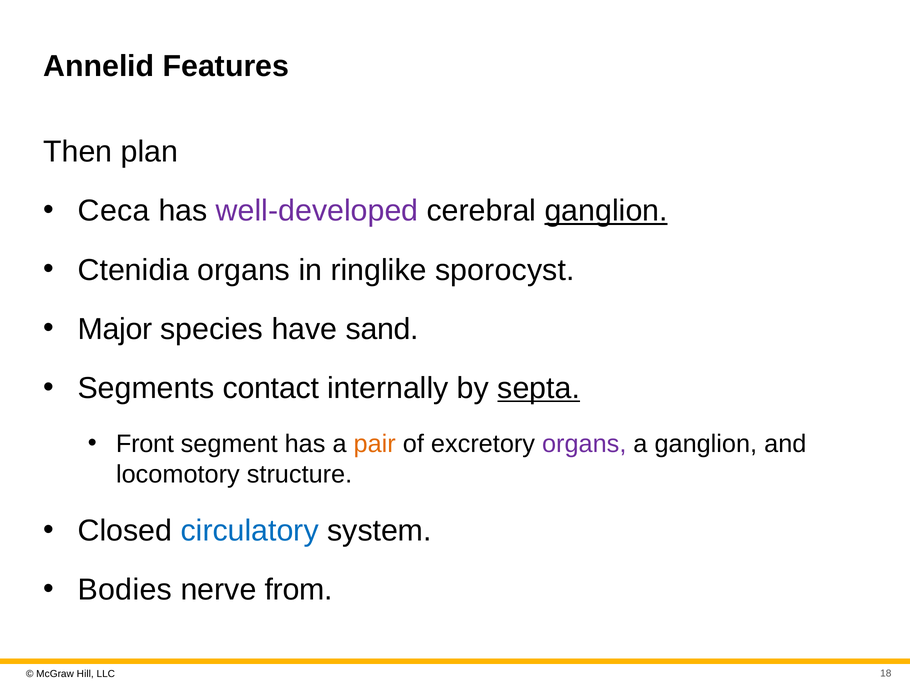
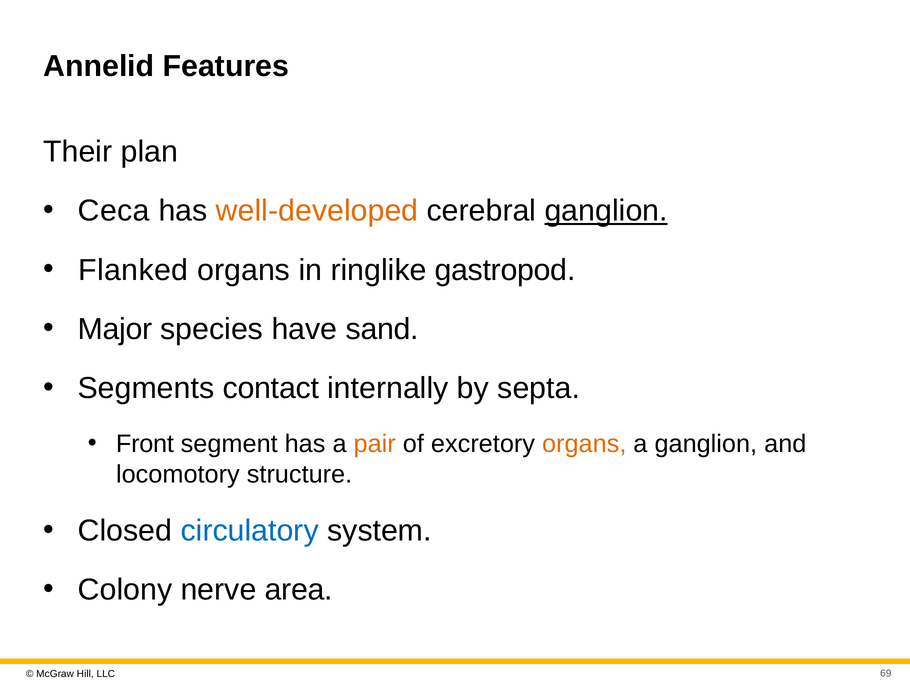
Then: Then -> Their
well-developed colour: purple -> orange
Ctenidia: Ctenidia -> Flanked
sporocyst: sporocyst -> gastropod
septa underline: present -> none
organs at (584, 444) colour: purple -> orange
Bodies: Bodies -> Colony
from: from -> area
18: 18 -> 69
